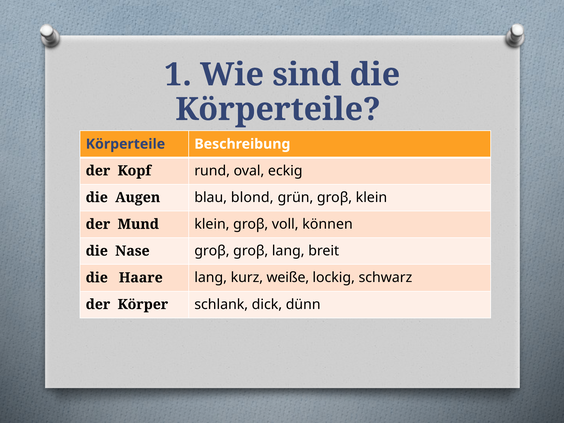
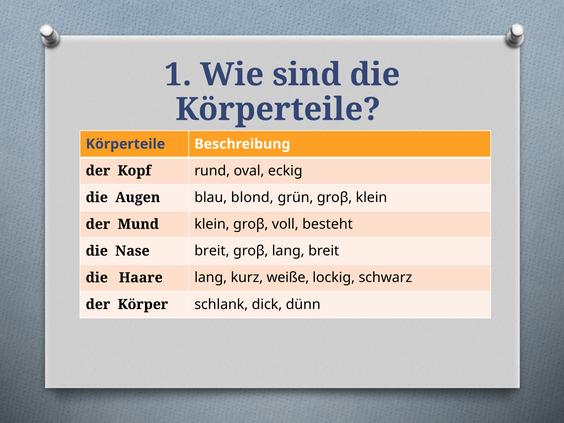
können: können -> besteht
Nase groβ: groβ -> breit
